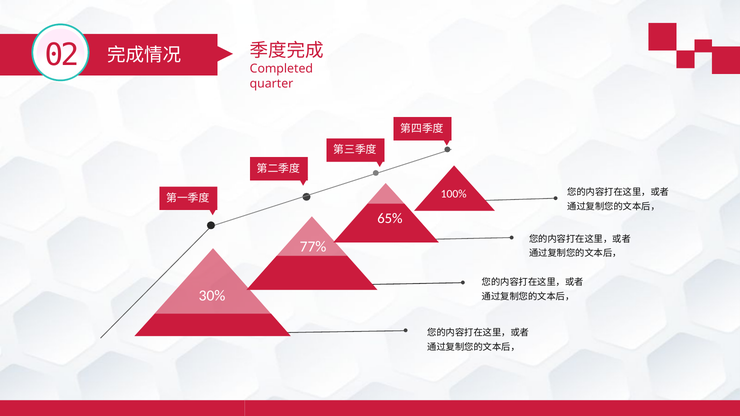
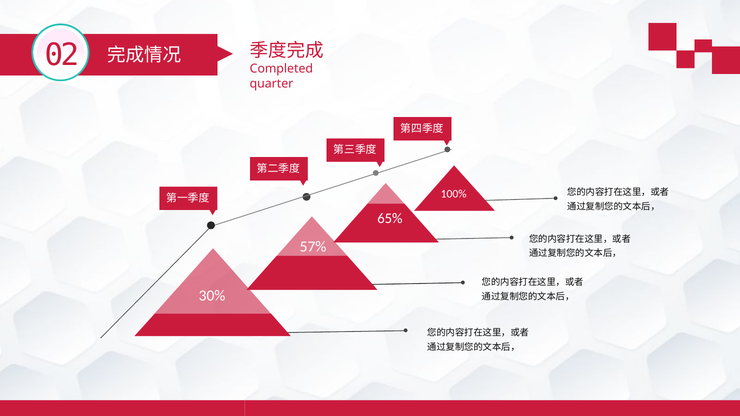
77%: 77% -> 57%
